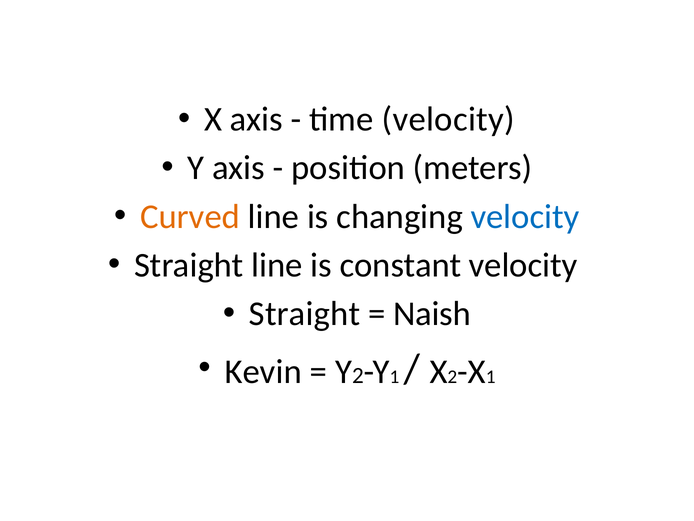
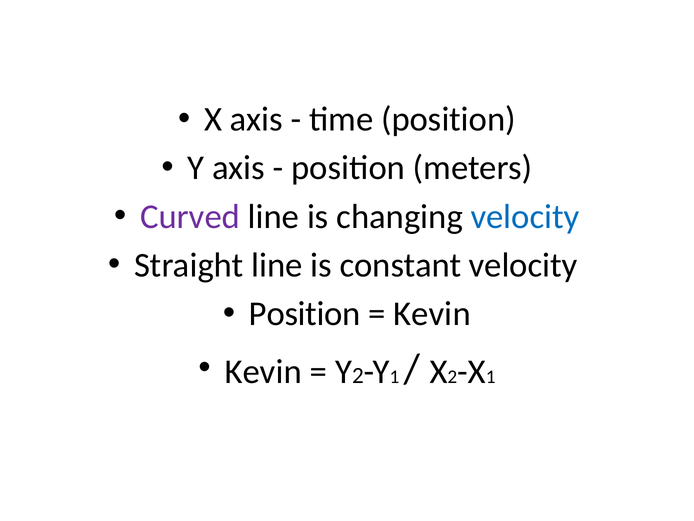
time velocity: velocity -> position
Curved colour: orange -> purple
Straight at (305, 314): Straight -> Position
Naish at (432, 314): Naish -> Kevin
